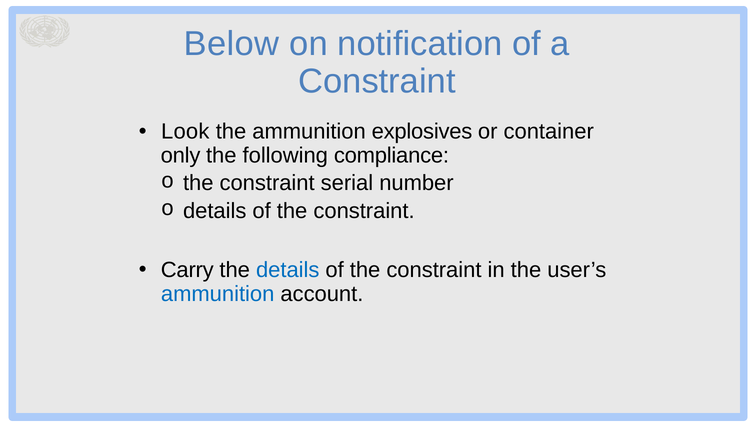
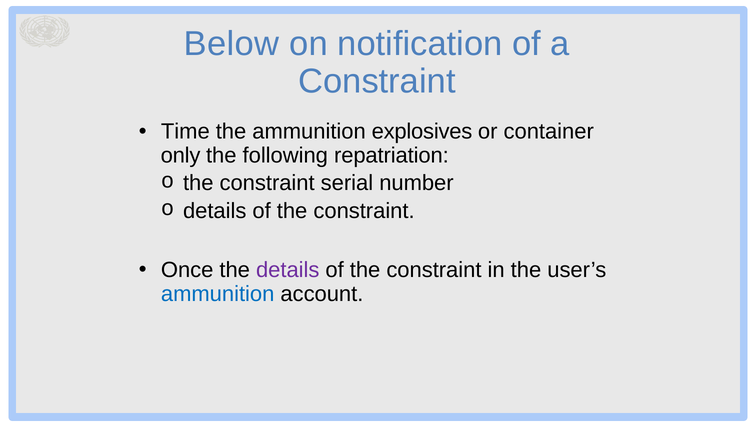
Look: Look -> Time
compliance: compliance -> repatriation
Carry: Carry -> Once
details at (288, 270) colour: blue -> purple
